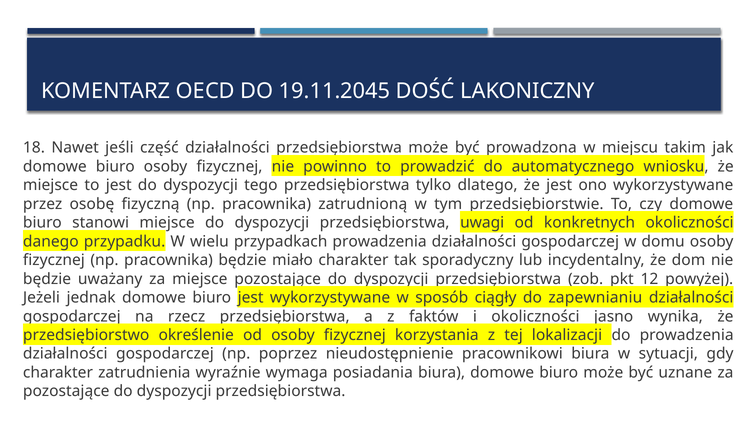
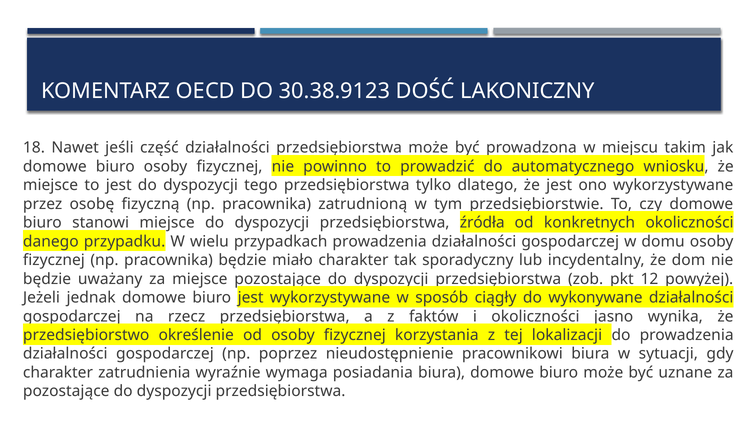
19.11.2045: 19.11.2045 -> 30.38.9123
uwagi: uwagi -> źródła
zapewnianiu: zapewnianiu -> wykonywane
